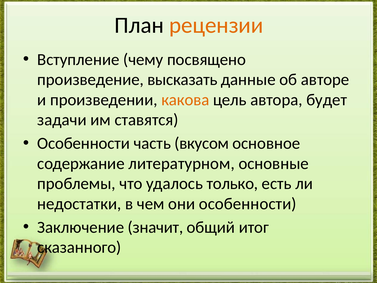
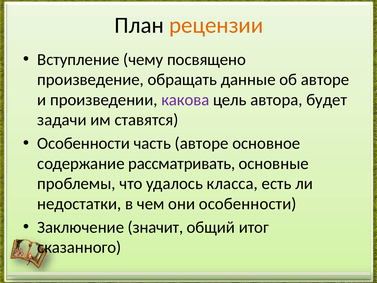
высказать: высказать -> обращать
какова colour: orange -> purple
часть вкусом: вкусом -> авторе
литературном: литературном -> рассматривать
только: только -> класса
